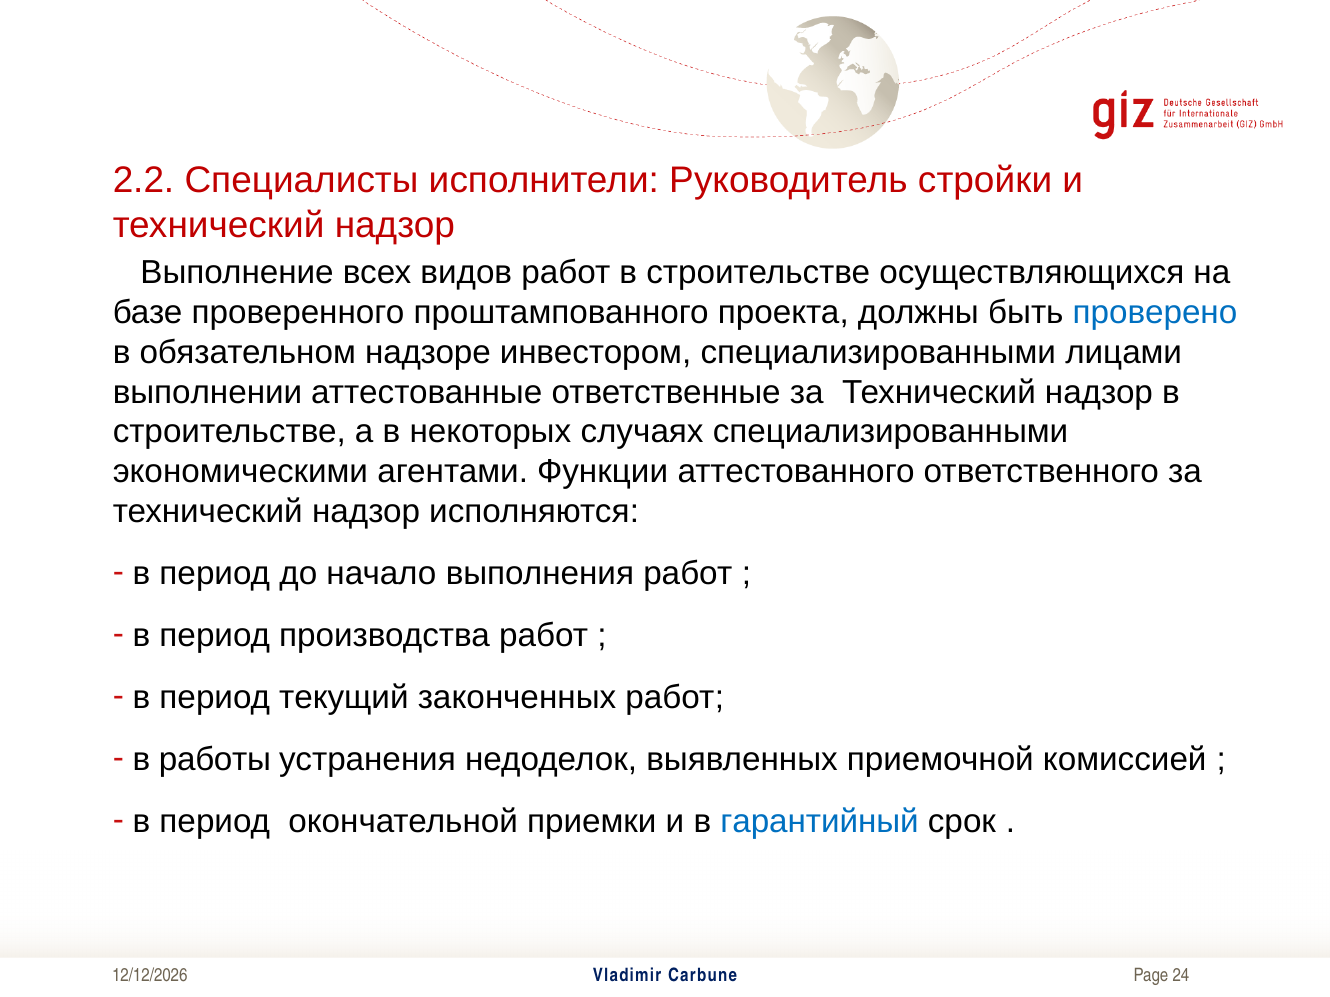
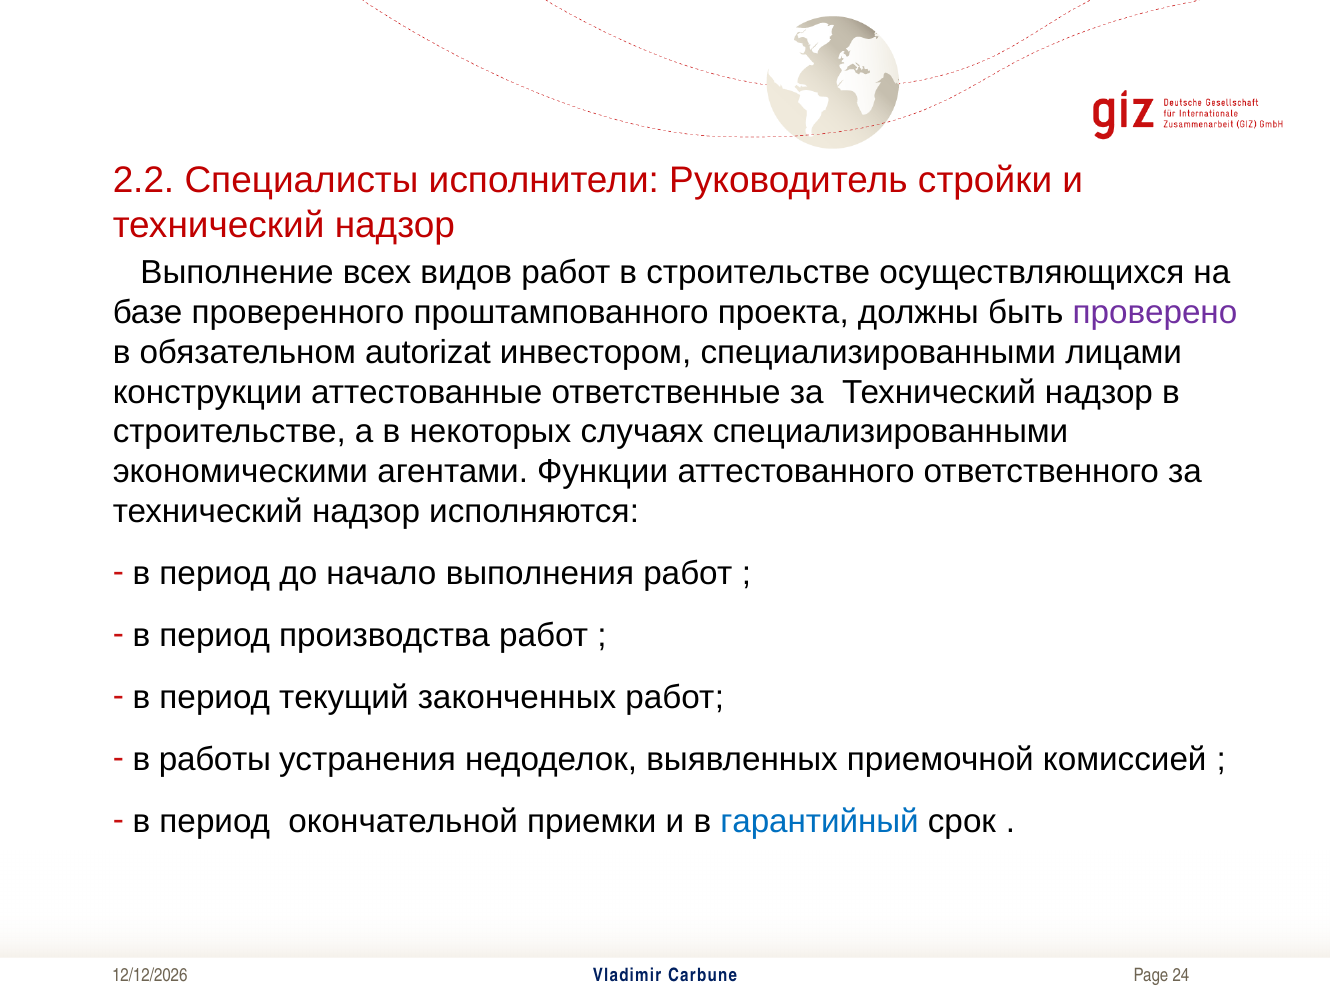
проверено colour: blue -> purple
надзоре: надзоре -> autorizat
выполнении: выполнении -> конструкции
